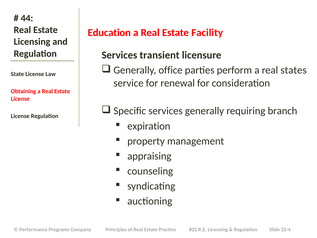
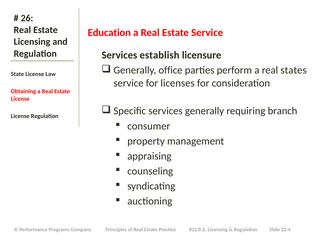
44: 44 -> 26
Estate Facility: Facility -> Service
transient: transient -> establish
renewal: renewal -> licenses
expiration: expiration -> consumer
